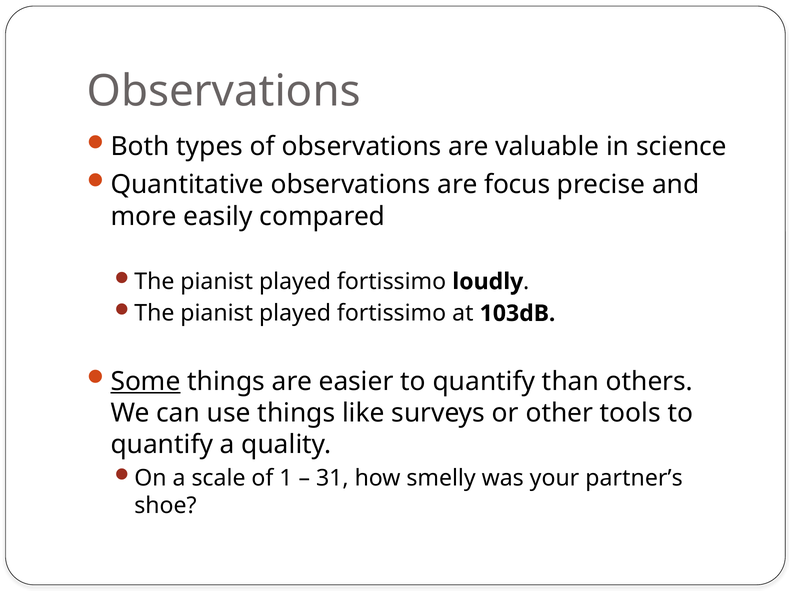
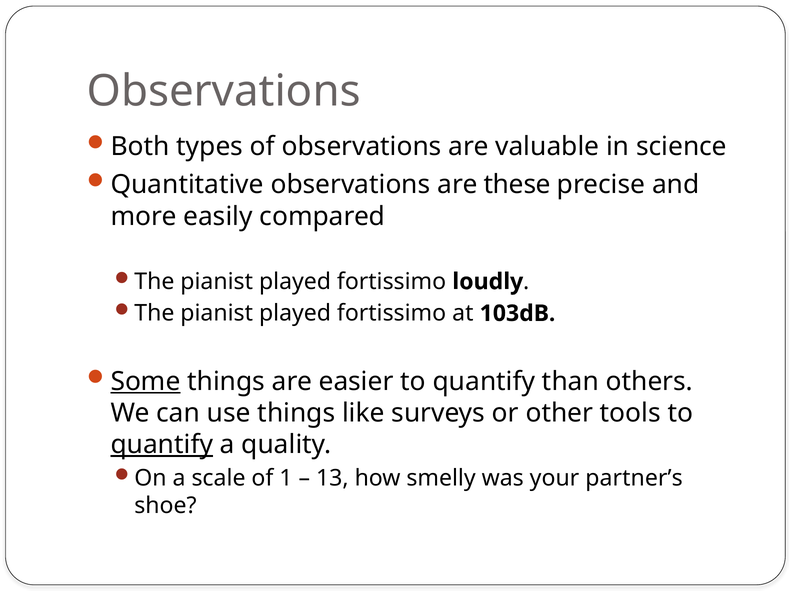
focus: focus -> these
quantify at (162, 445) underline: none -> present
31: 31 -> 13
